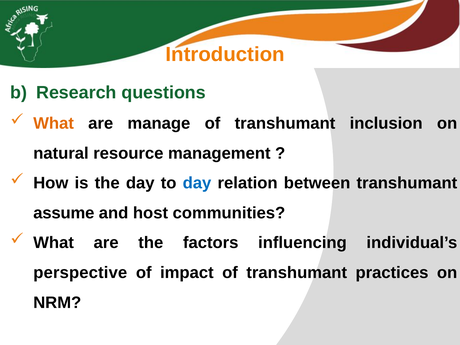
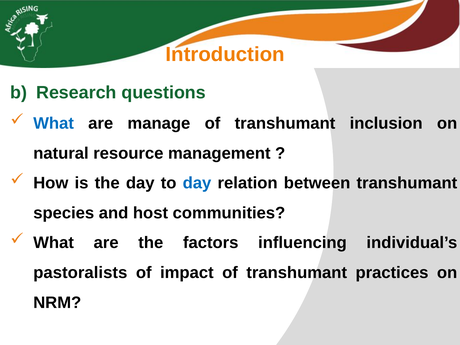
What at (54, 123) colour: orange -> blue
assume: assume -> species
perspective: perspective -> pastoralists
